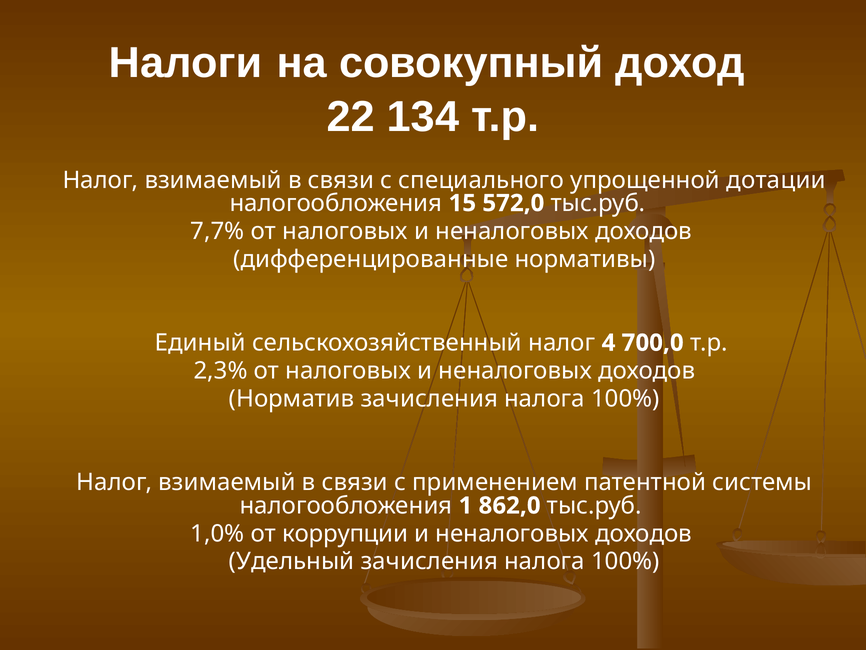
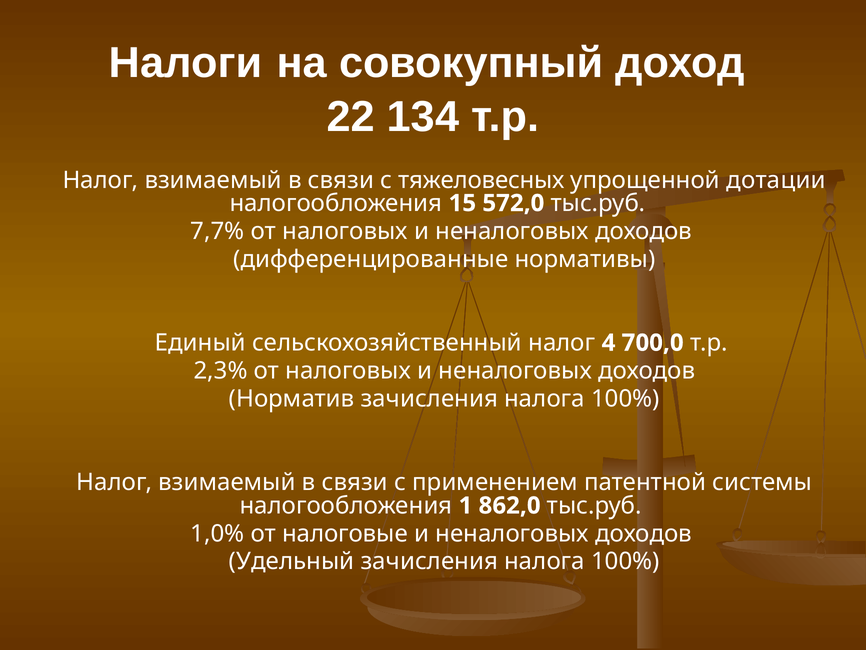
специального: специального -> тяжеловесных
коррупции: коррупции -> налоговые
